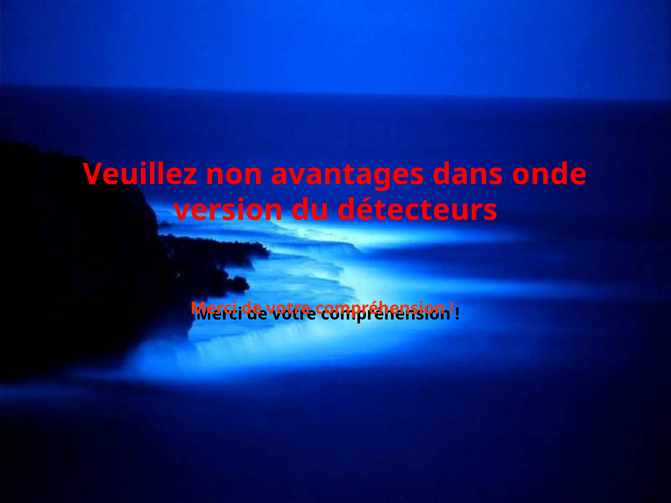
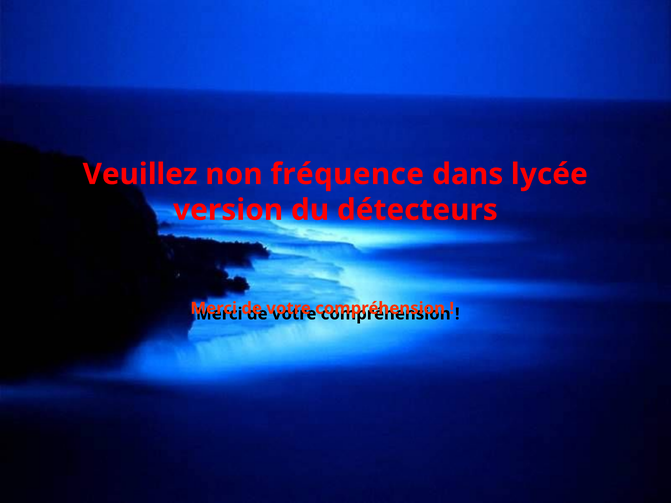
avantages: avantages -> fréquence
onde: onde -> lycée
